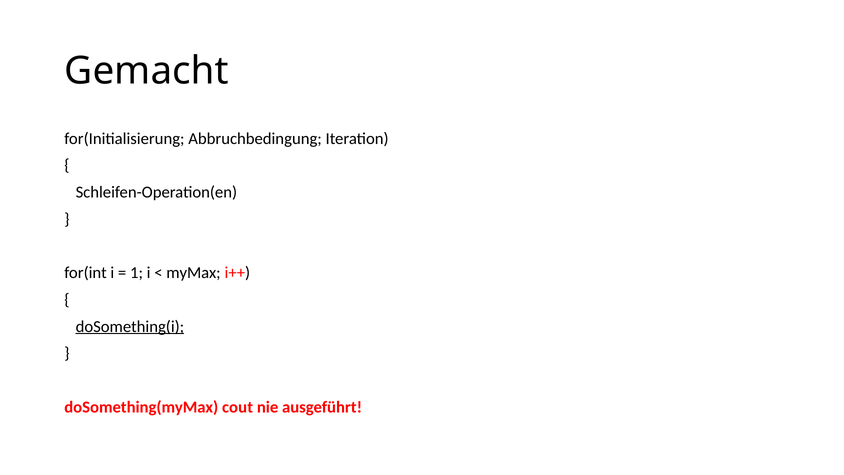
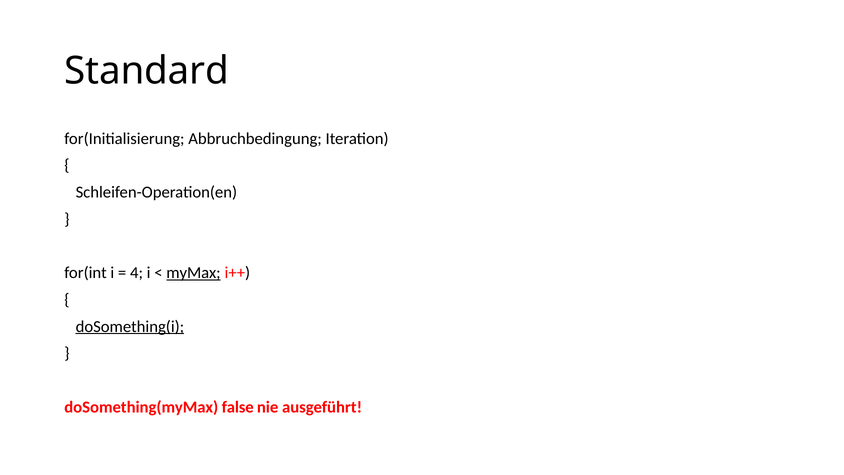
Gemacht: Gemacht -> Standard
1: 1 -> 4
myMax underline: none -> present
cout: cout -> false
